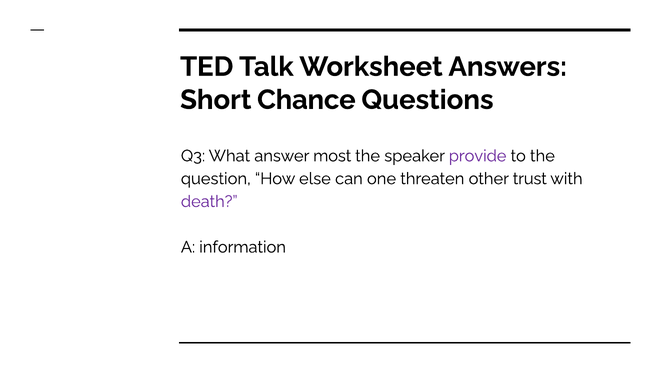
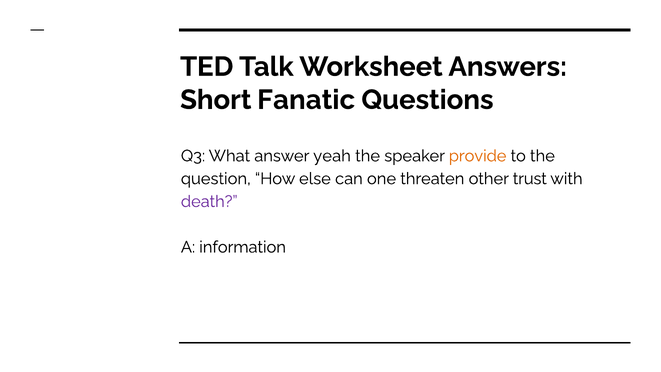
Chance: Chance -> Fanatic
most: most -> yeah
provide colour: purple -> orange
